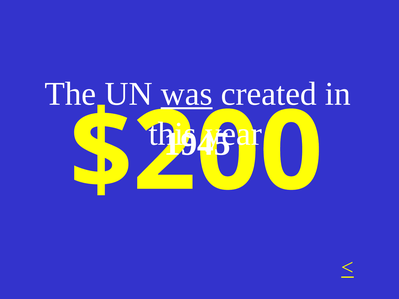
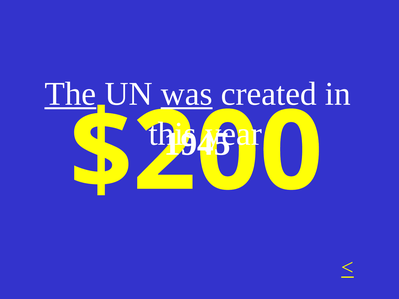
The underline: none -> present
